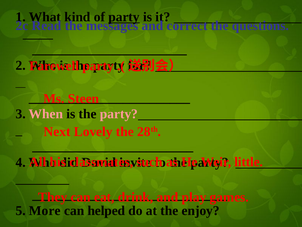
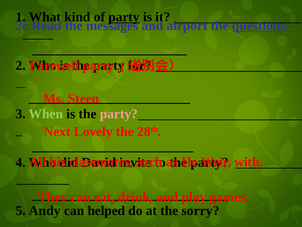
correct: correct -> airport
questions underline: none -> present
When colour: pink -> light green
little: little -> with
More: More -> Andy
enjoy: enjoy -> sorry
